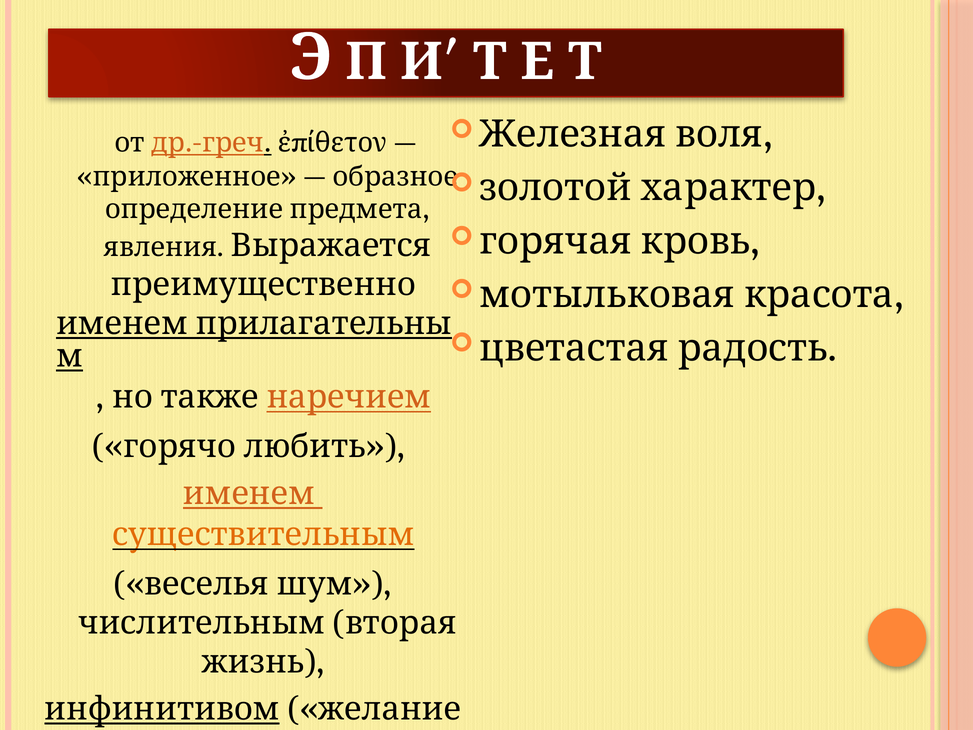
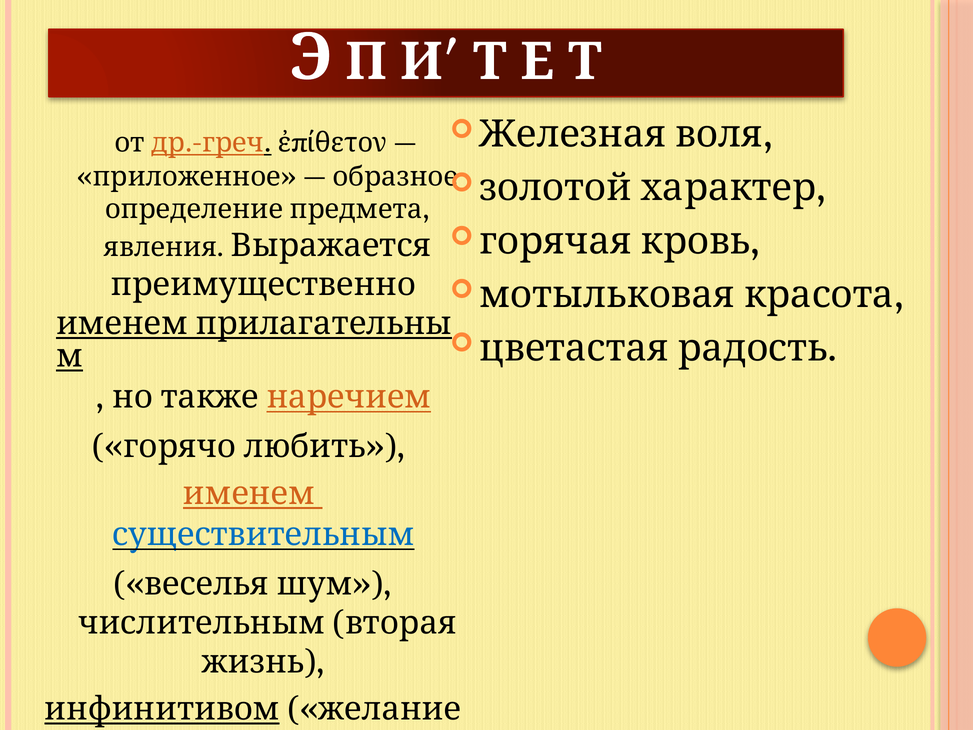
существительным colour: orange -> blue
